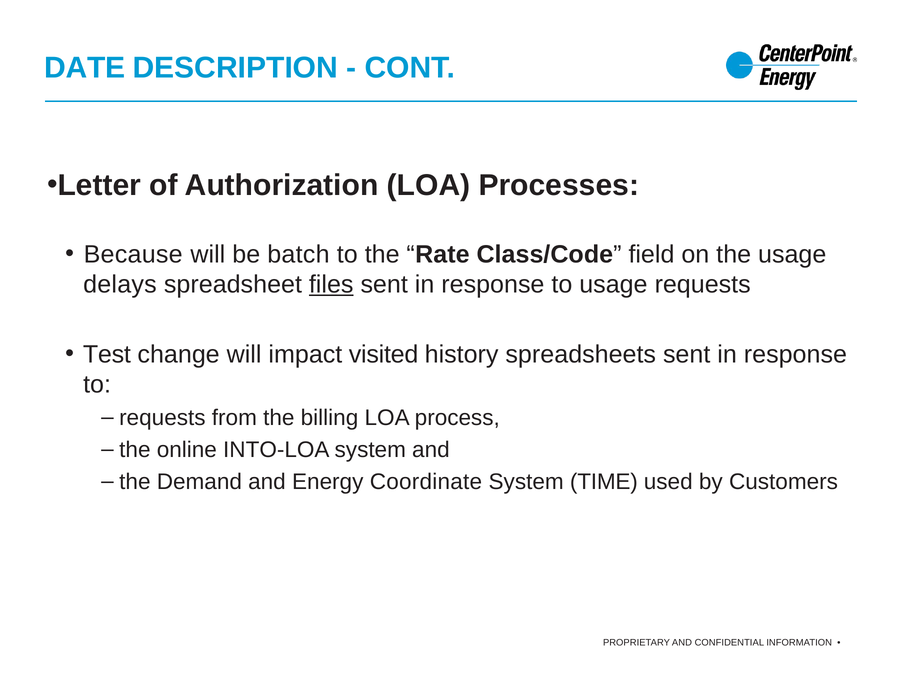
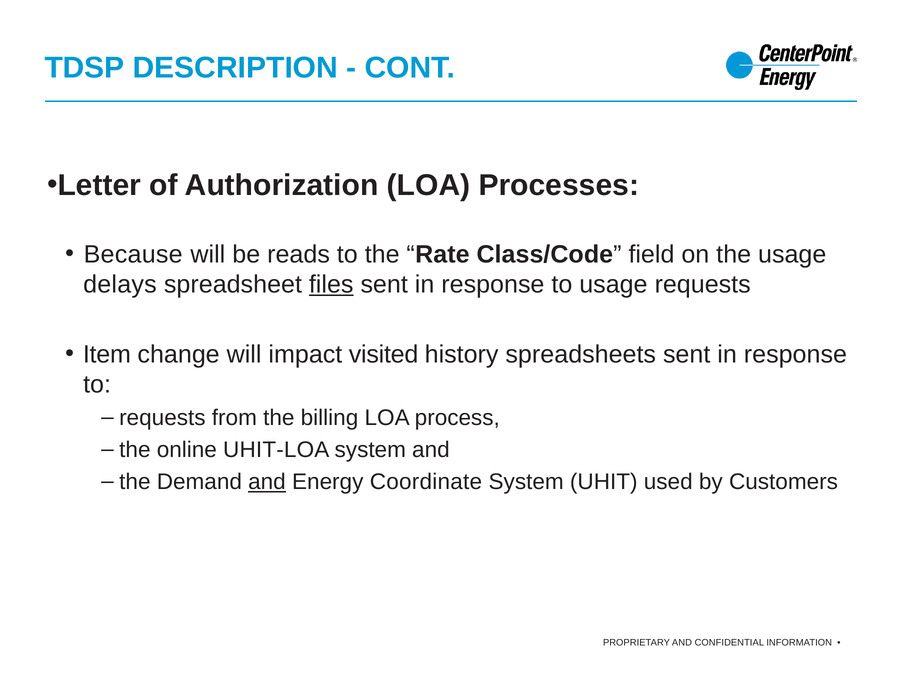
DATE: DATE -> TDSP
batch: batch -> reads
Test: Test -> Item
INTO-LOA: INTO-LOA -> UHIT-LOA
and at (267, 482) underline: none -> present
TIME: TIME -> UHIT
